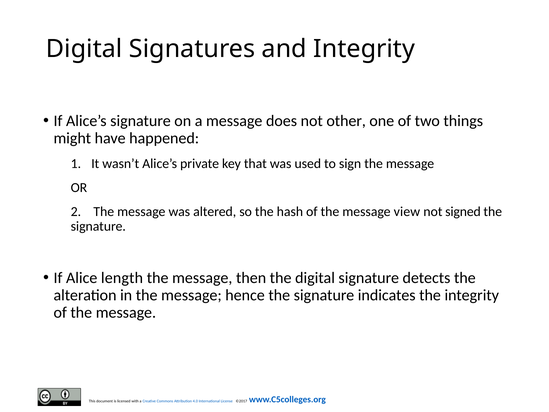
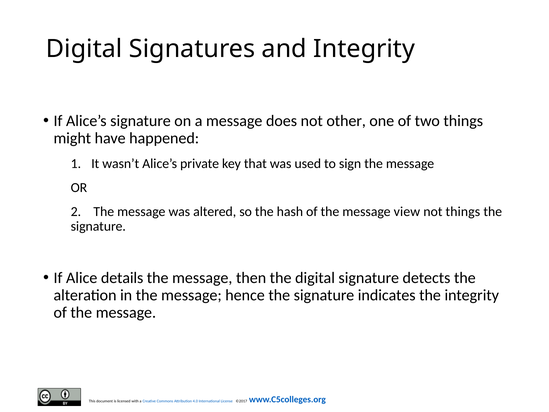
not signed: signed -> things
length: length -> details
